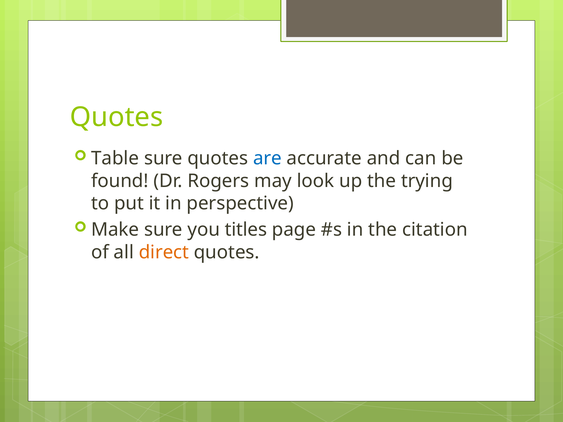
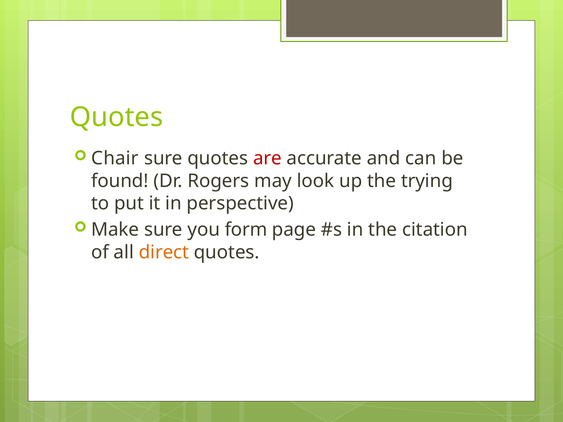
Table: Table -> Chair
are colour: blue -> red
titles: titles -> form
